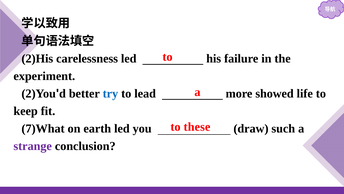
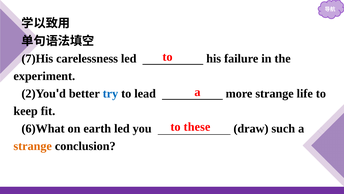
2)His: 2)His -> 7)His
more showed: showed -> strange
7)What: 7)What -> 6)What
strange at (33, 146) colour: purple -> orange
